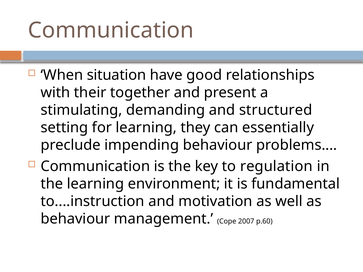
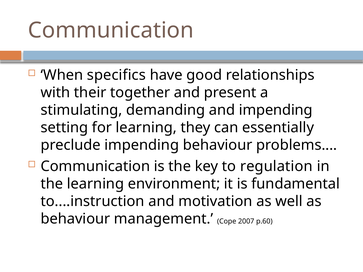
situation: situation -> specifics
and structured: structured -> impending
